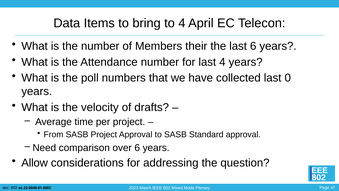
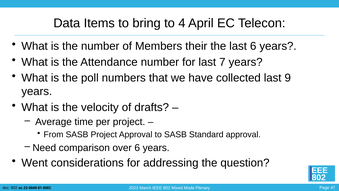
last 4: 4 -> 7
0: 0 -> 9
Allow: Allow -> Went
